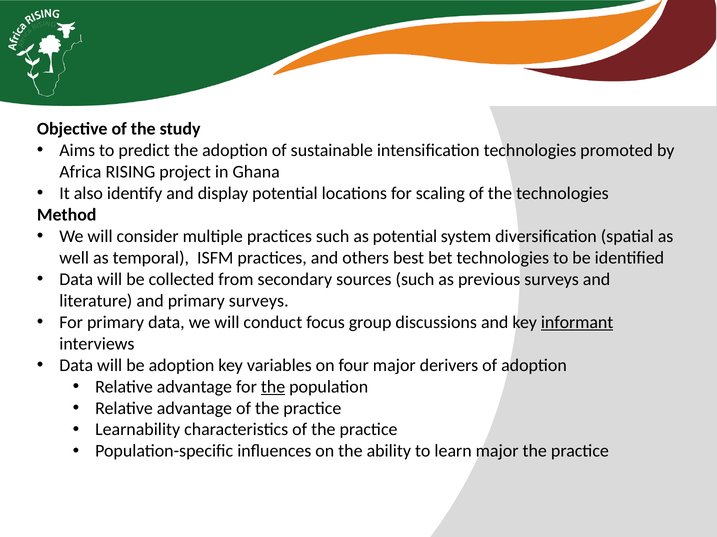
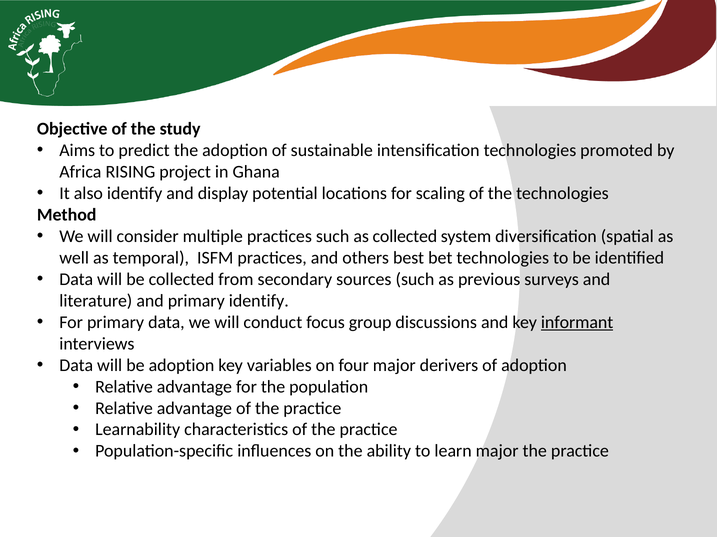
as potential: potential -> collected
primary surveys: surveys -> identify
the at (273, 387) underline: present -> none
